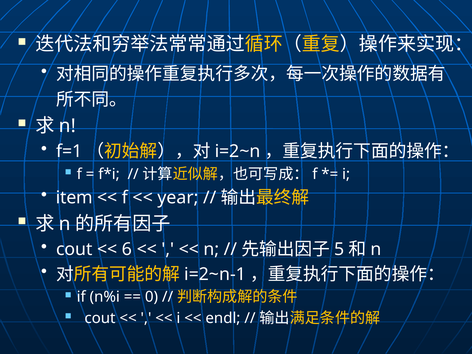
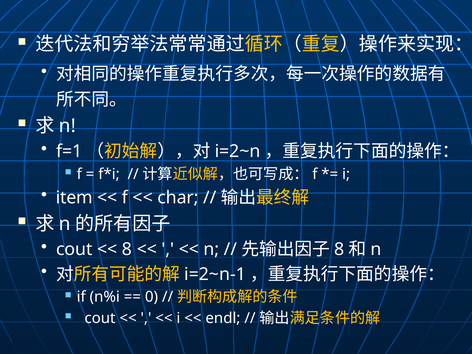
year: year -> char
6 at (127, 249): 6 -> 8
5 at (339, 249): 5 -> 8
